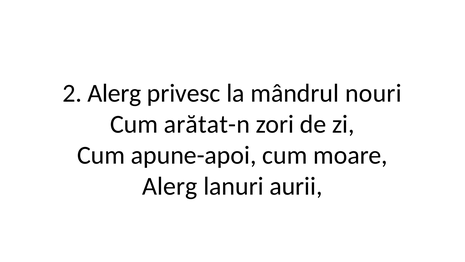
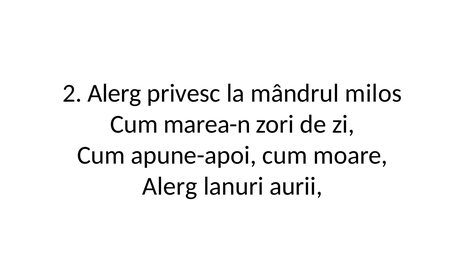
nouri: nouri -> milos
arătat-n: arătat-n -> marea-n
